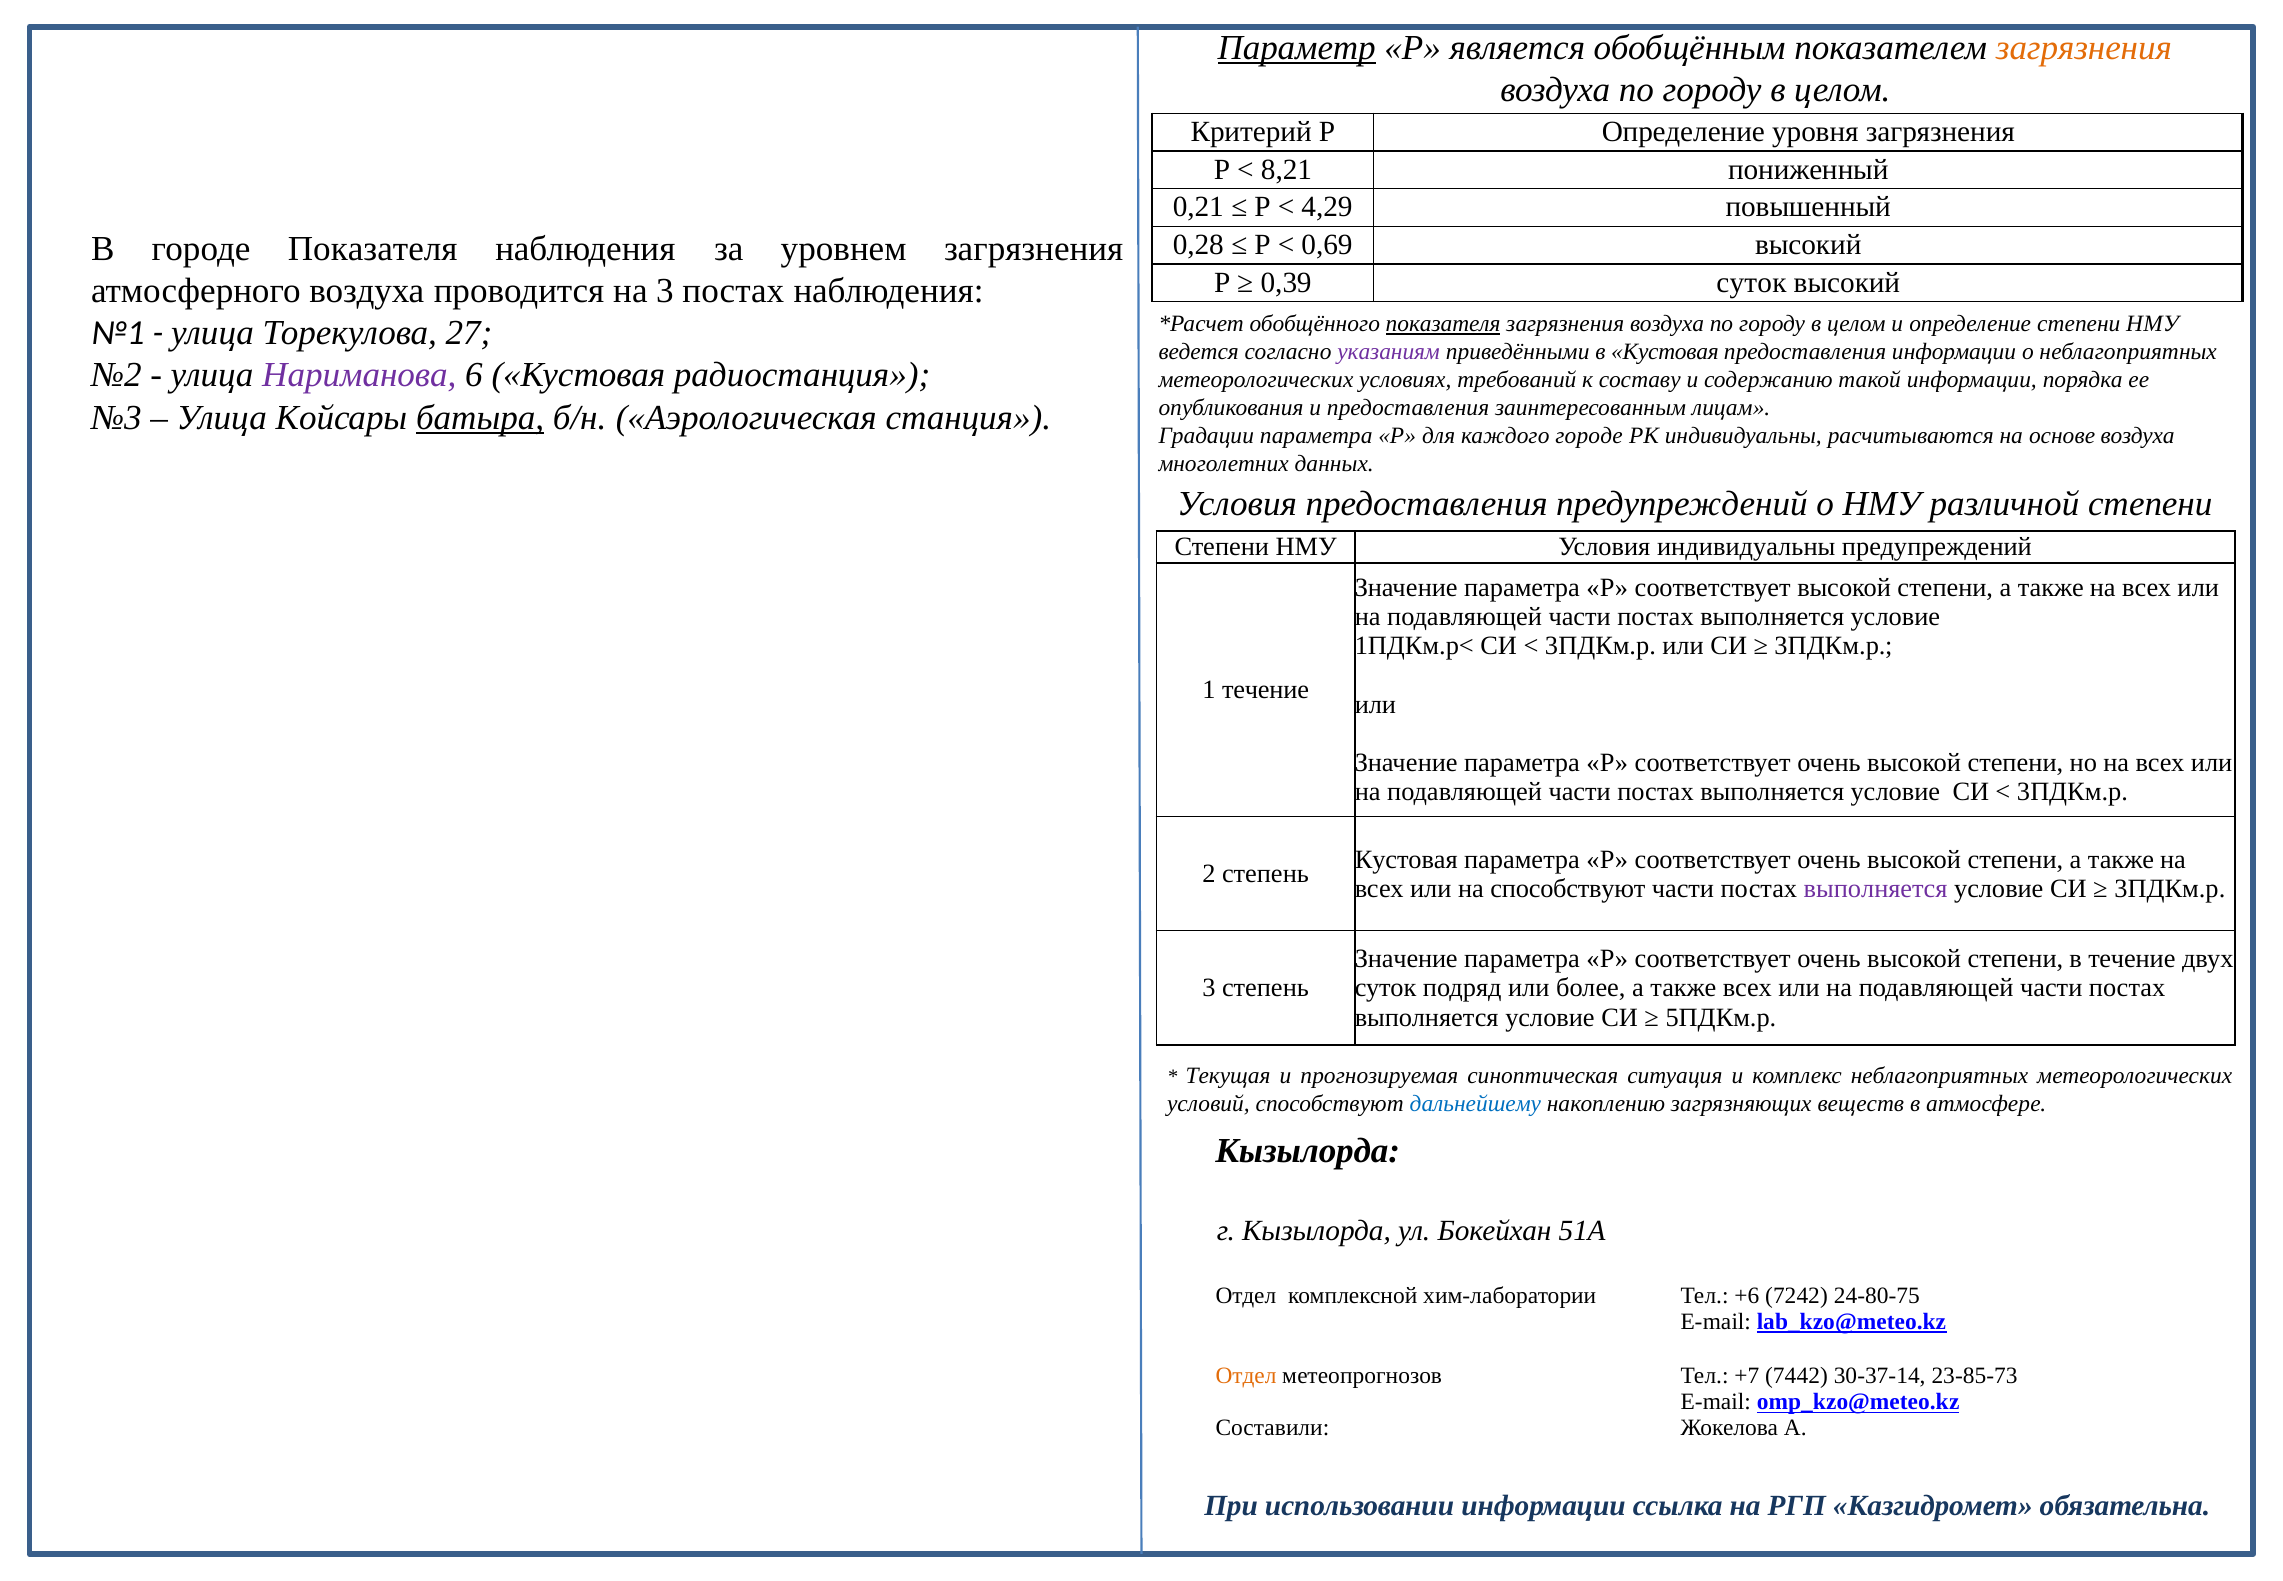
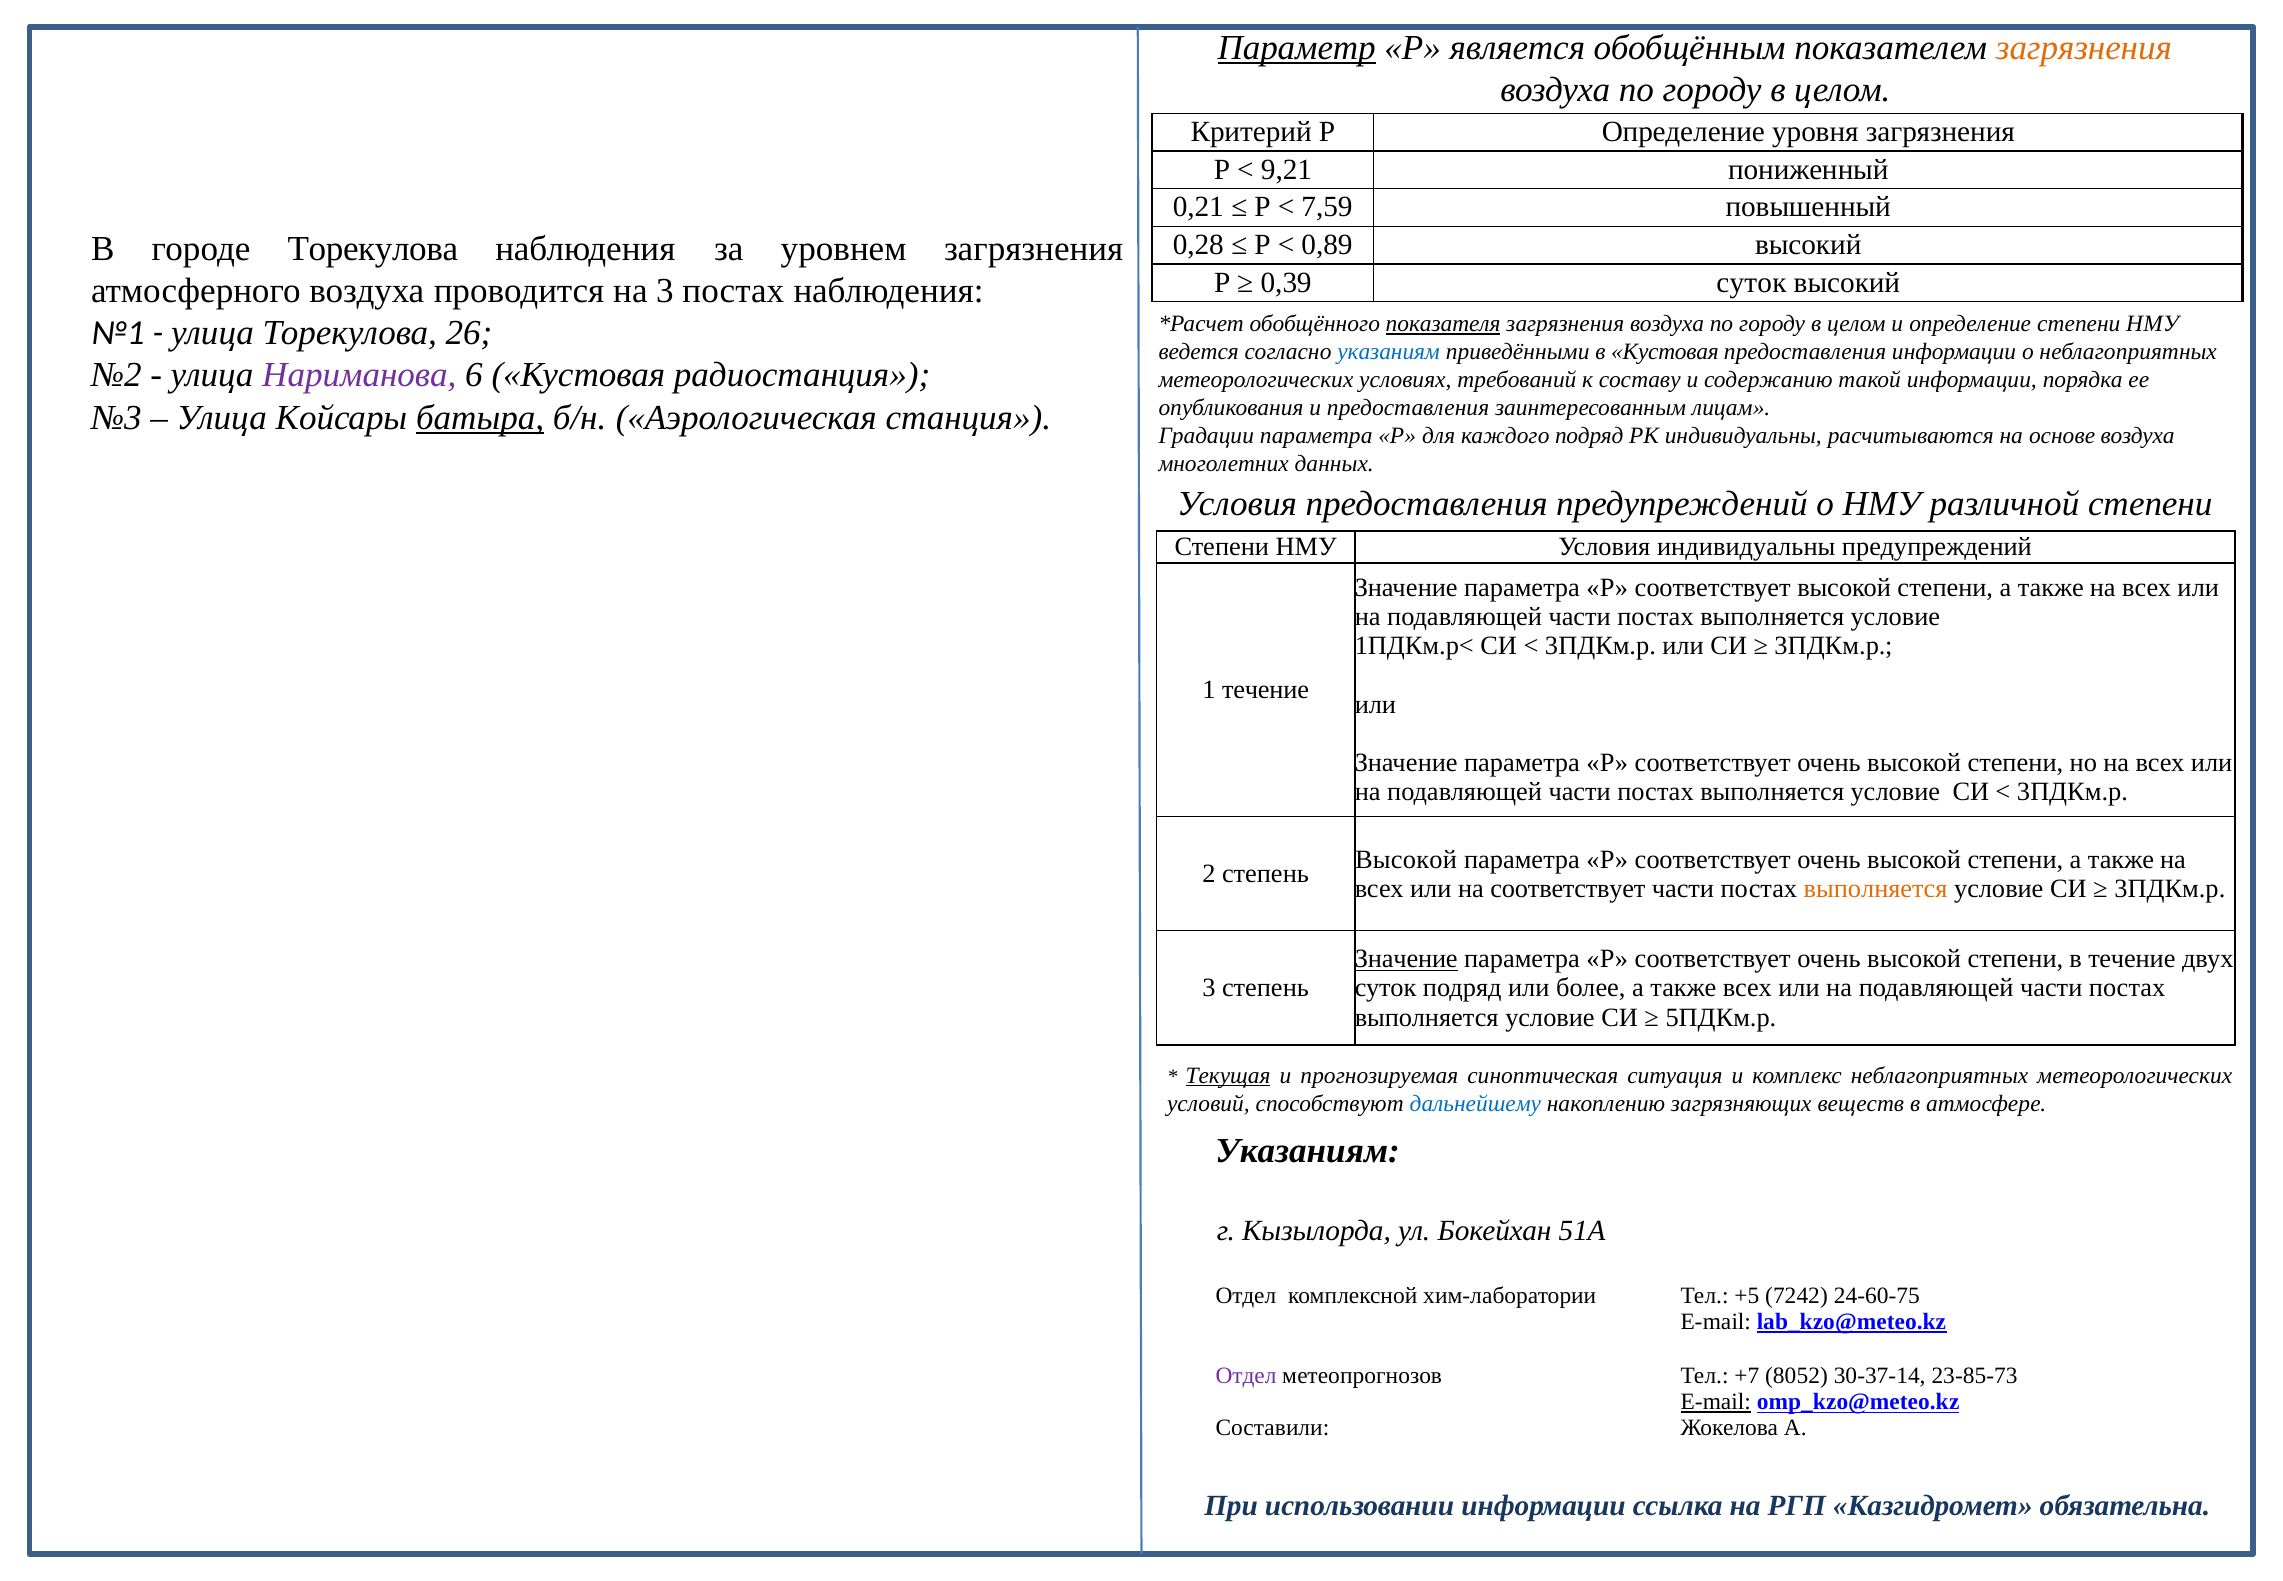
8,21: 8,21 -> 9,21
4,29: 4,29 -> 7,59
0,69: 0,69 -> 0,89
городе Показателя: Показателя -> Торекулова
27: 27 -> 26
указаниям at (1389, 352) colour: purple -> blue
каждого городе: городе -> подряд
Кустовая at (1406, 859): Кустовая -> Высокой
на способствуют: способствуют -> соответствует
выполняется at (1876, 888) colour: purple -> orange
Значение at (1406, 959) underline: none -> present
Текущая underline: none -> present
Кызылорда at (1308, 1151): Кызылорда -> Указаниям
+6: +6 -> +5
24-80-75: 24-80-75 -> 24-60-75
Отдел at (1246, 1376) colour: orange -> purple
7442: 7442 -> 8052
E-mail at (1716, 1402) underline: none -> present
